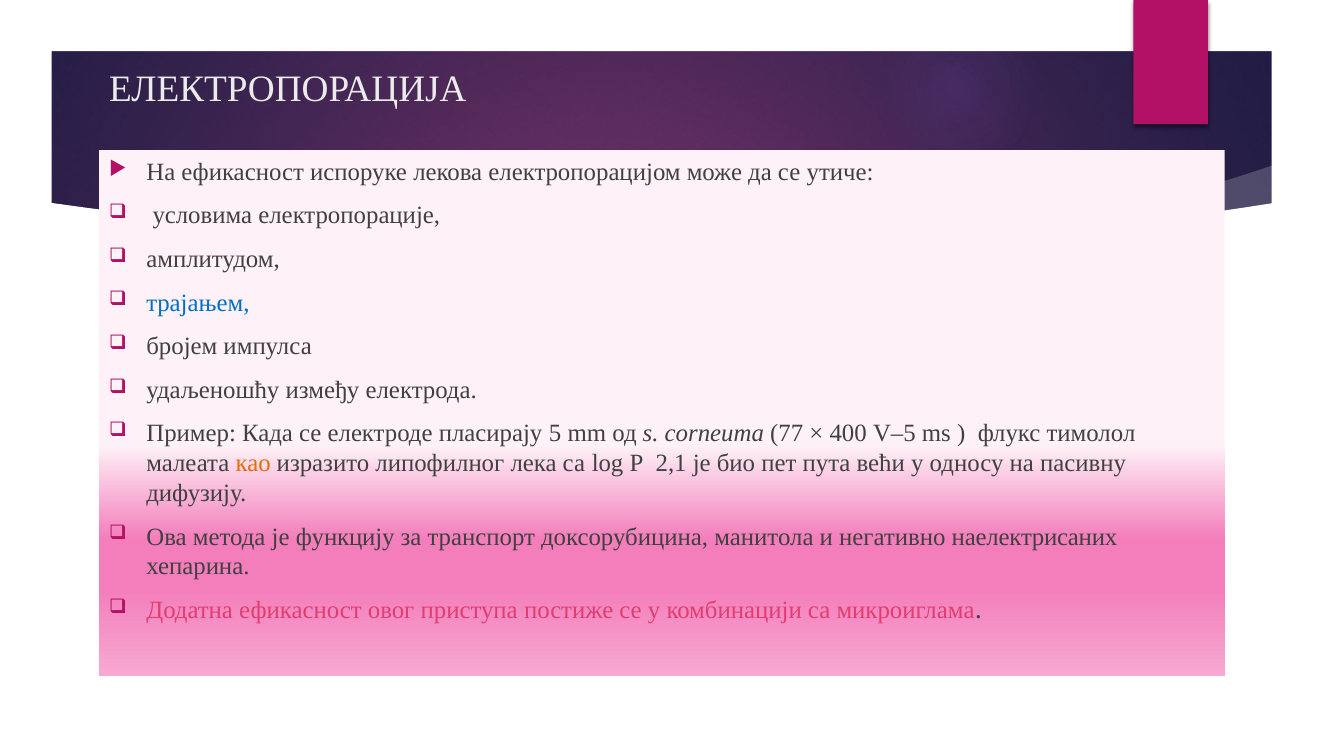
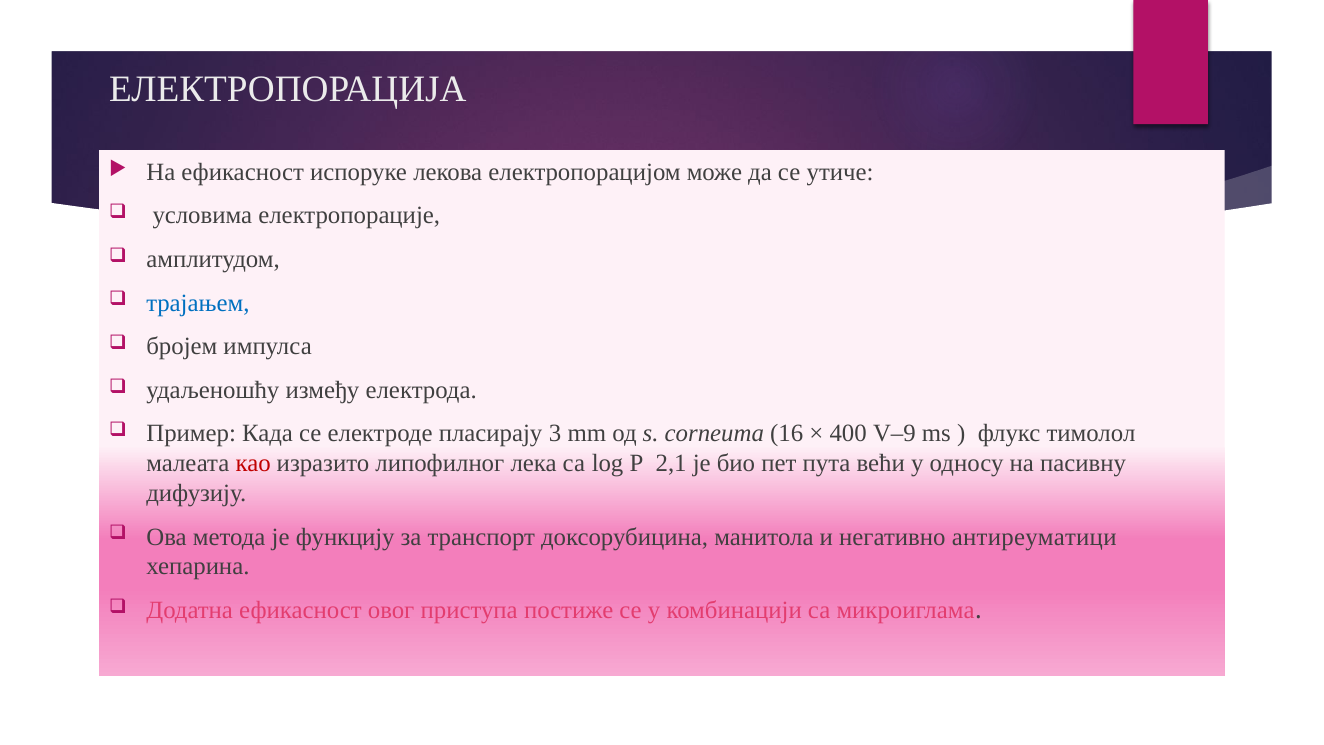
5: 5 -> 3
77: 77 -> 16
V–5: V–5 -> V–9
као colour: orange -> red
наелектрисаних: наелектрисаних -> антиреуматици
